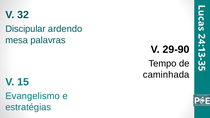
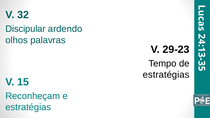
mesa: mesa -> olhos
29-90: 29-90 -> 29-23
caminhada at (166, 75): caminhada -> estratégias
Evangelismo: Evangelismo -> Reconheçam
